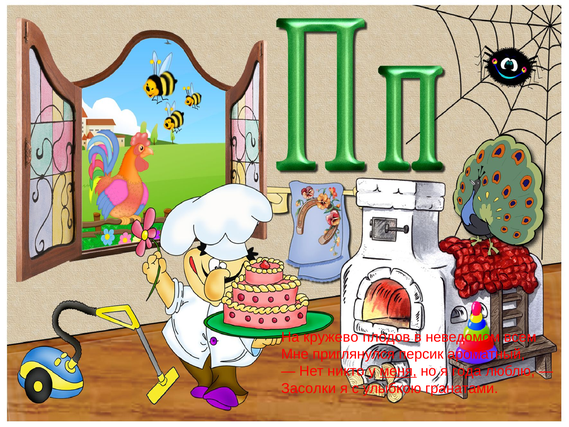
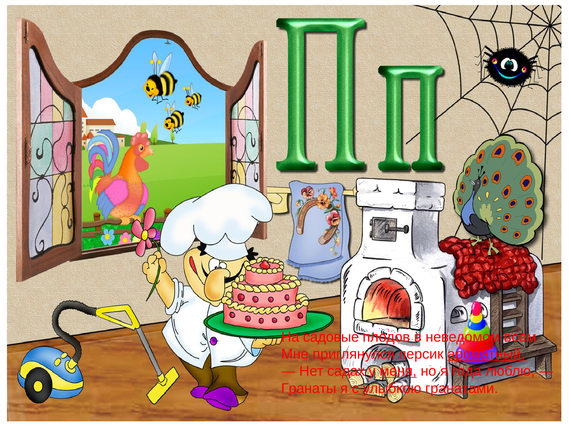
кружево: кружево -> садовые
ароматный underline: none -> present
никто: никто -> садах
Засолки: Засолки -> Гранаты
